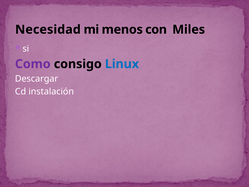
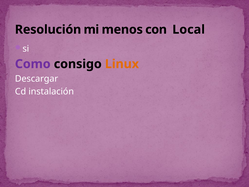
Necesidad: Necesidad -> Resolución
Miles: Miles -> Local
Linux colour: blue -> orange
